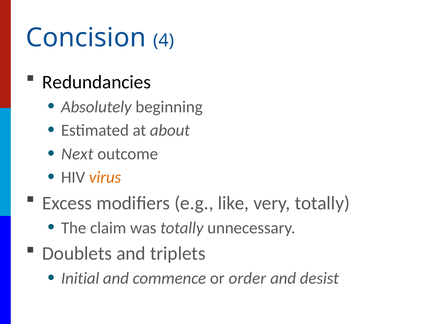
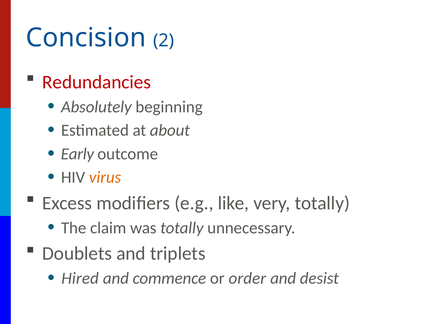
4: 4 -> 2
Redundancies colour: black -> red
Next: Next -> Early
Initial: Initial -> Hired
